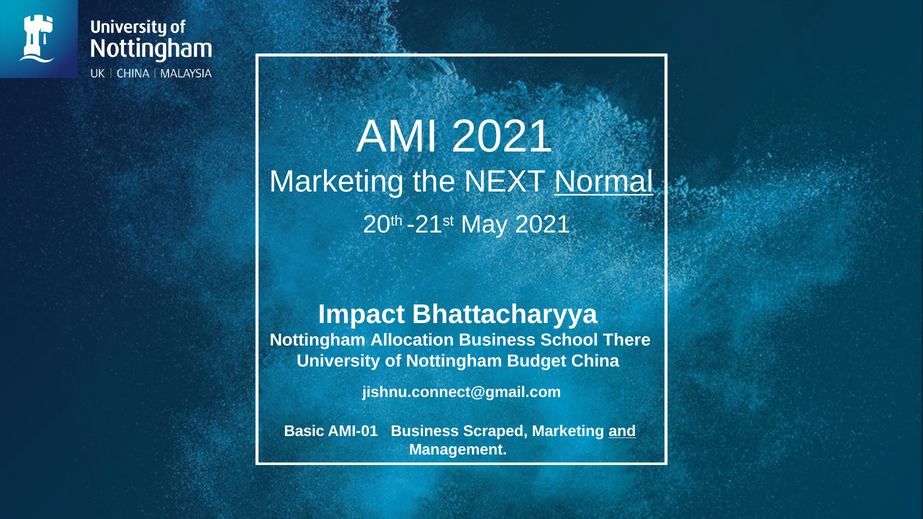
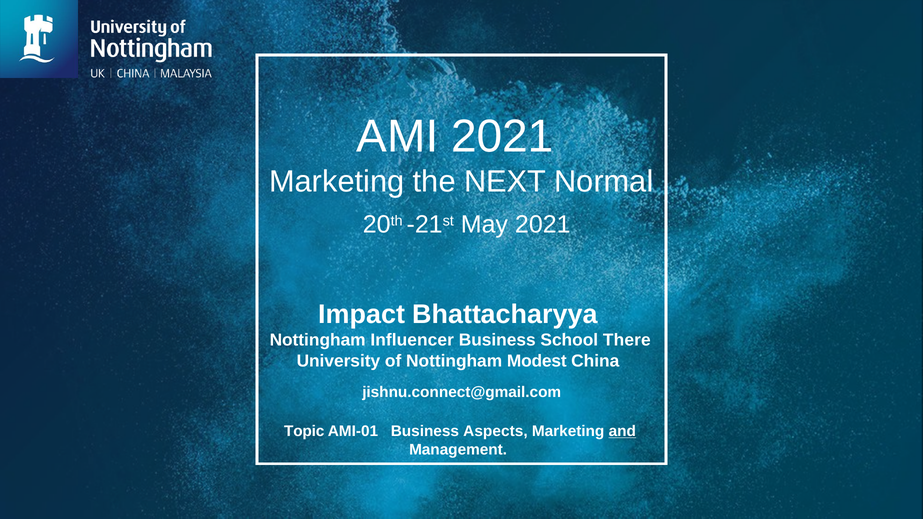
Normal underline: present -> none
Allocation: Allocation -> Influencer
Budget: Budget -> Modest
Basic: Basic -> Topic
Scraped: Scraped -> Aspects
